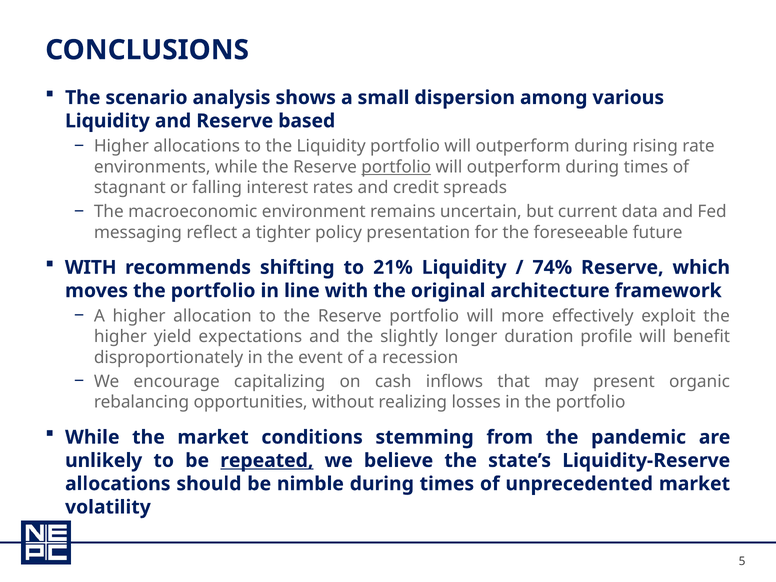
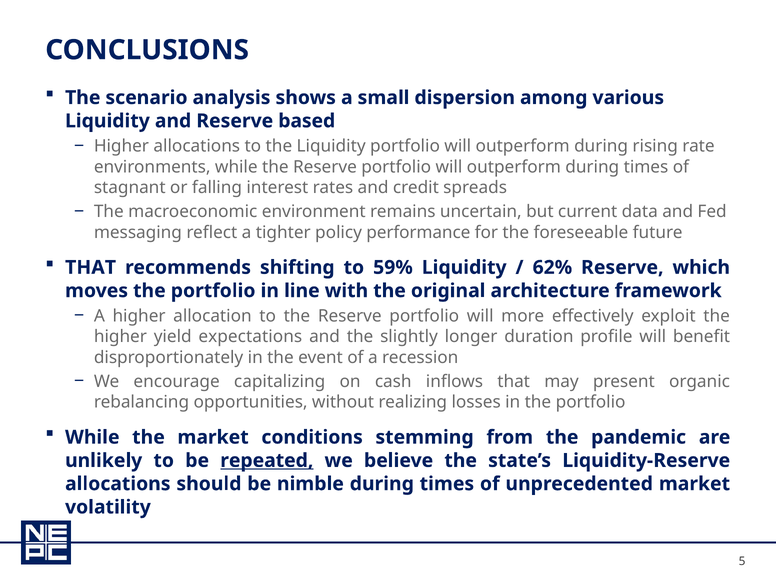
portfolio at (396, 167) underline: present -> none
presentation: presentation -> performance
WITH at (91, 267): WITH -> THAT
21%: 21% -> 59%
74%: 74% -> 62%
